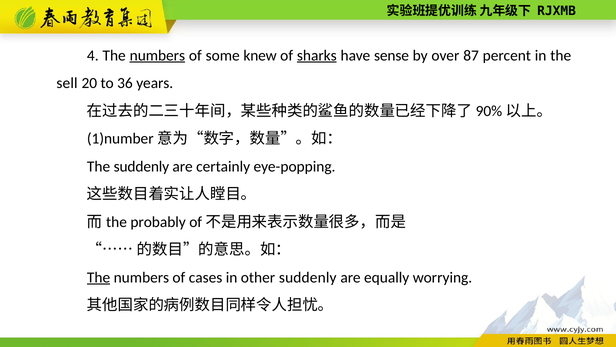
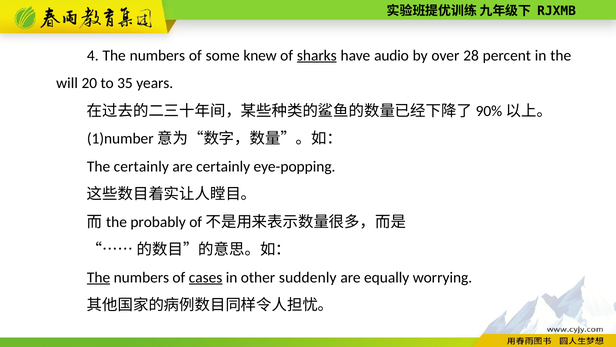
numbers at (157, 55) underline: present -> none
sense: sense -> audio
87: 87 -> 28
sell: sell -> will
36: 36 -> 35
The suddenly: suddenly -> certainly
cases underline: none -> present
